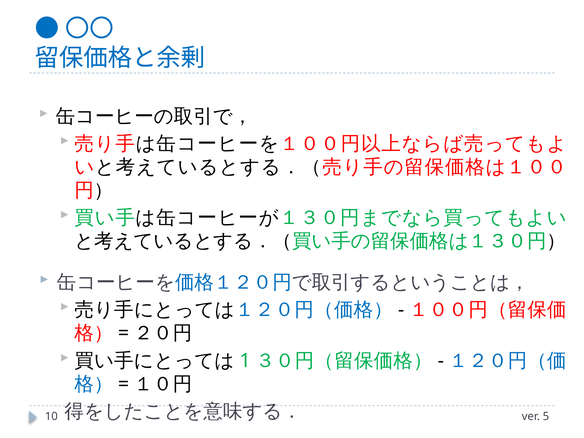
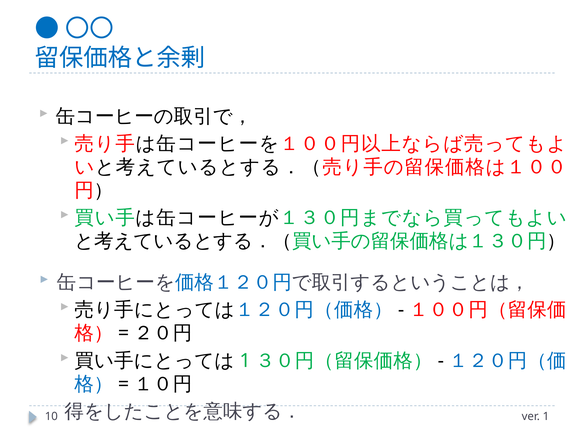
ver 5: 5 -> 1
